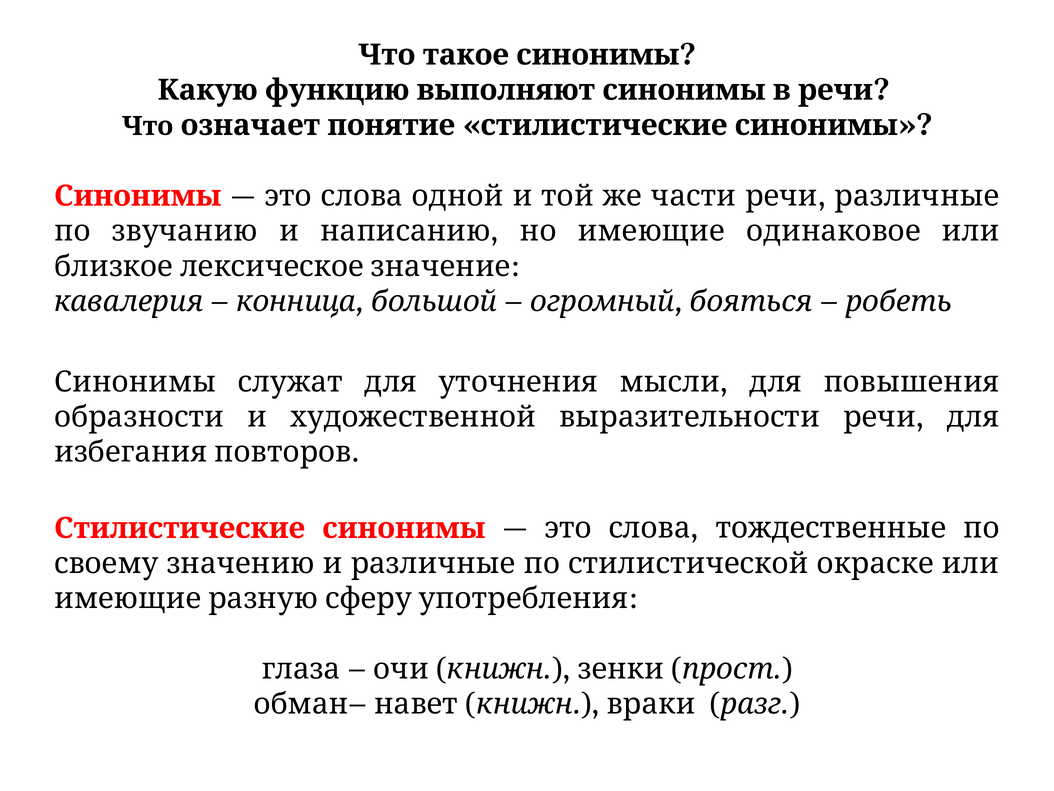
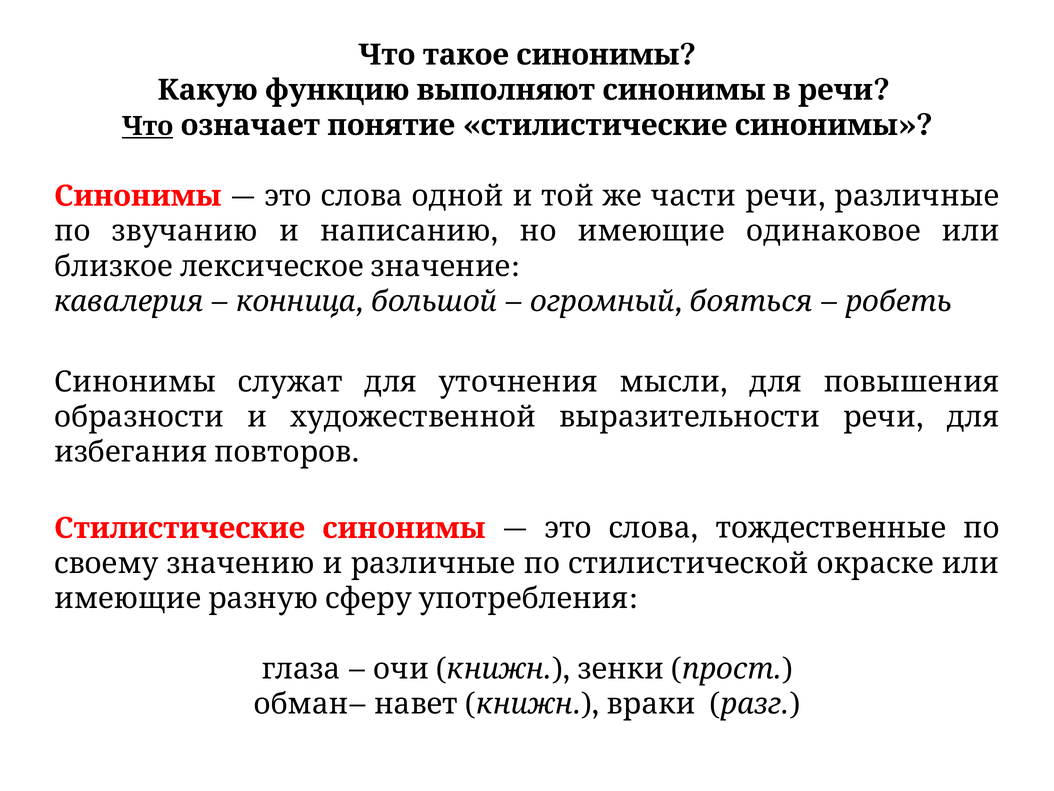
Что at (148, 126) underline: none -> present
